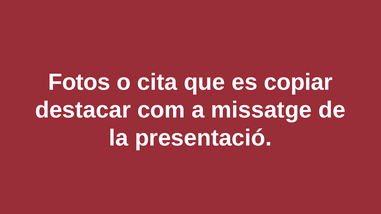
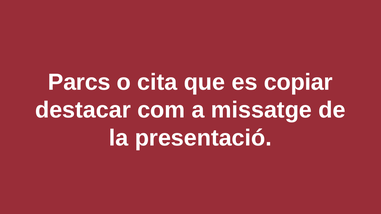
Fotos: Fotos -> Parcs
